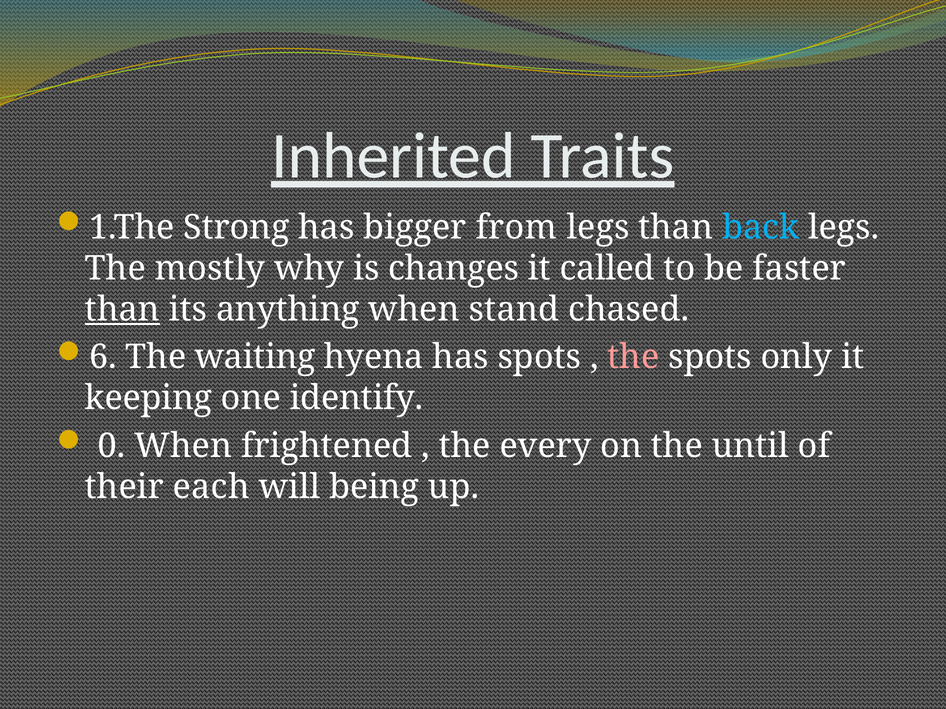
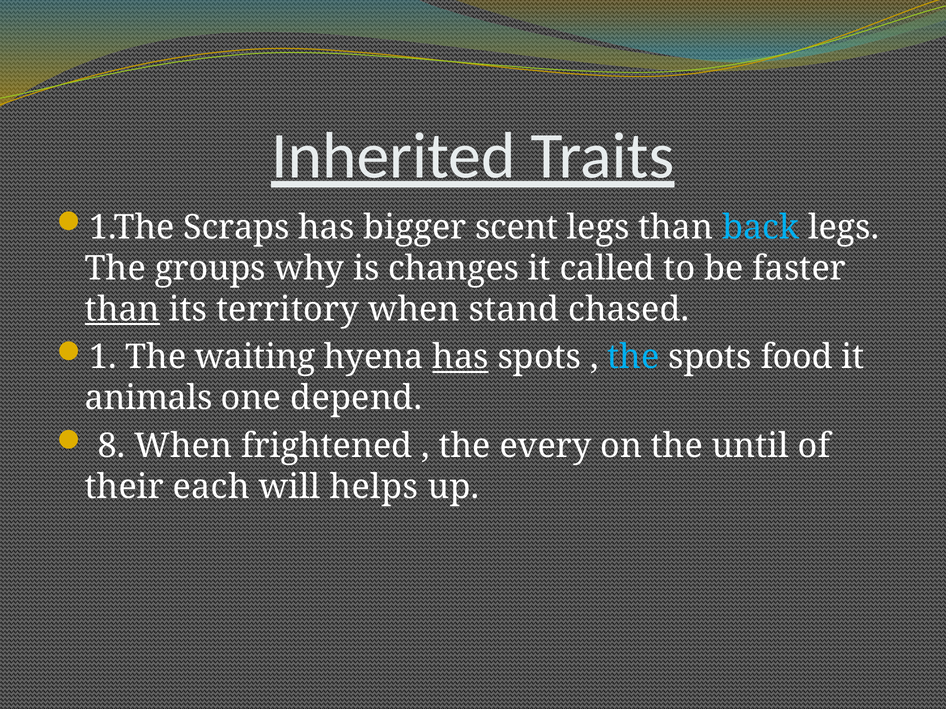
Strong: Strong -> Scraps
from: from -> scent
mostly: mostly -> groups
anything: anything -> territory
6: 6 -> 1
has at (461, 357) underline: none -> present
the at (633, 357) colour: pink -> light blue
only: only -> food
keeping: keeping -> animals
identify: identify -> depend
0: 0 -> 8
being: being -> helps
